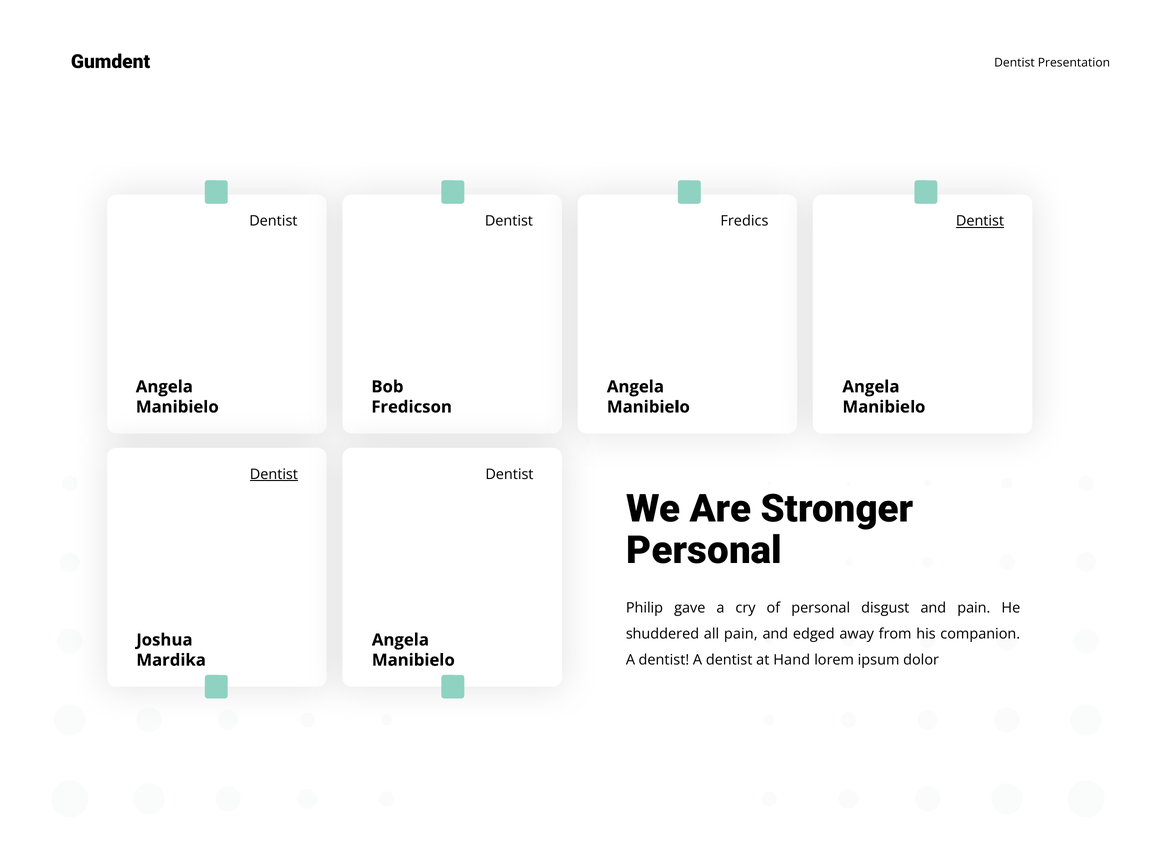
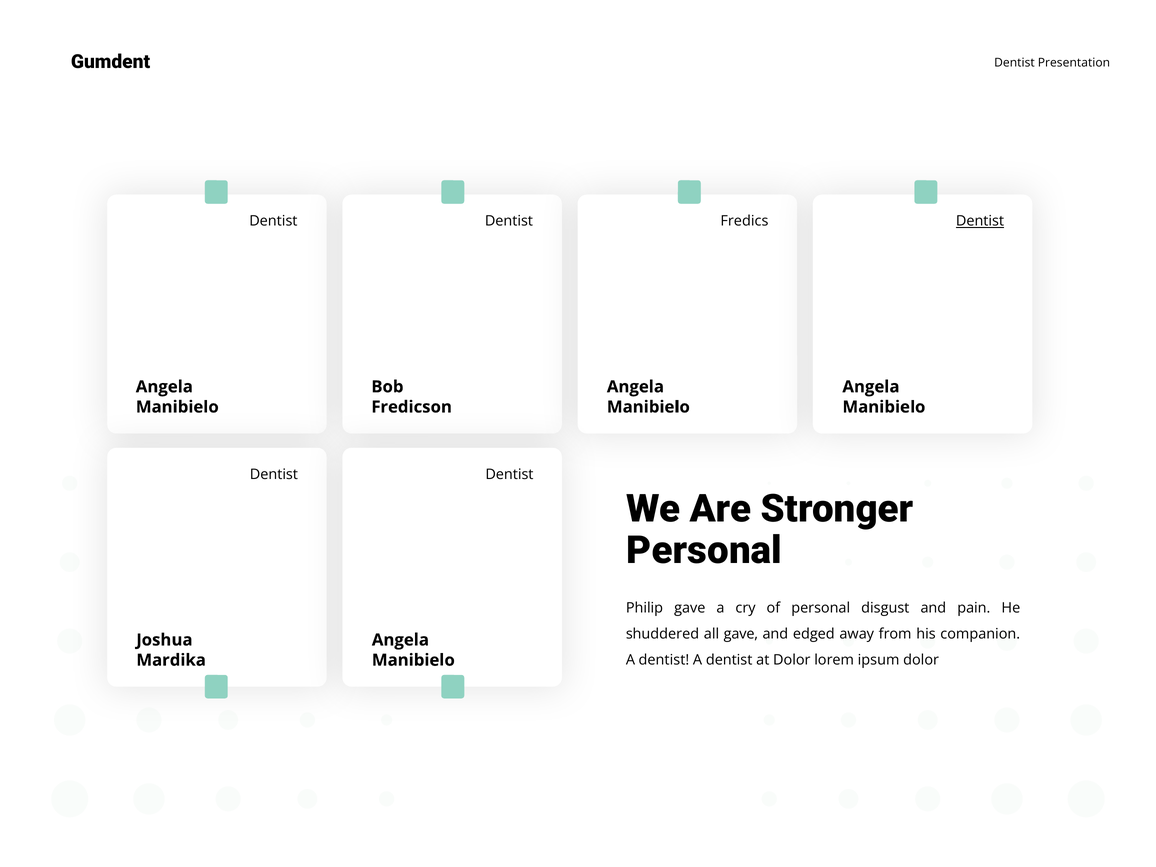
Dentist at (274, 474) underline: present -> none
all pain: pain -> gave
at Hand: Hand -> Dolor
